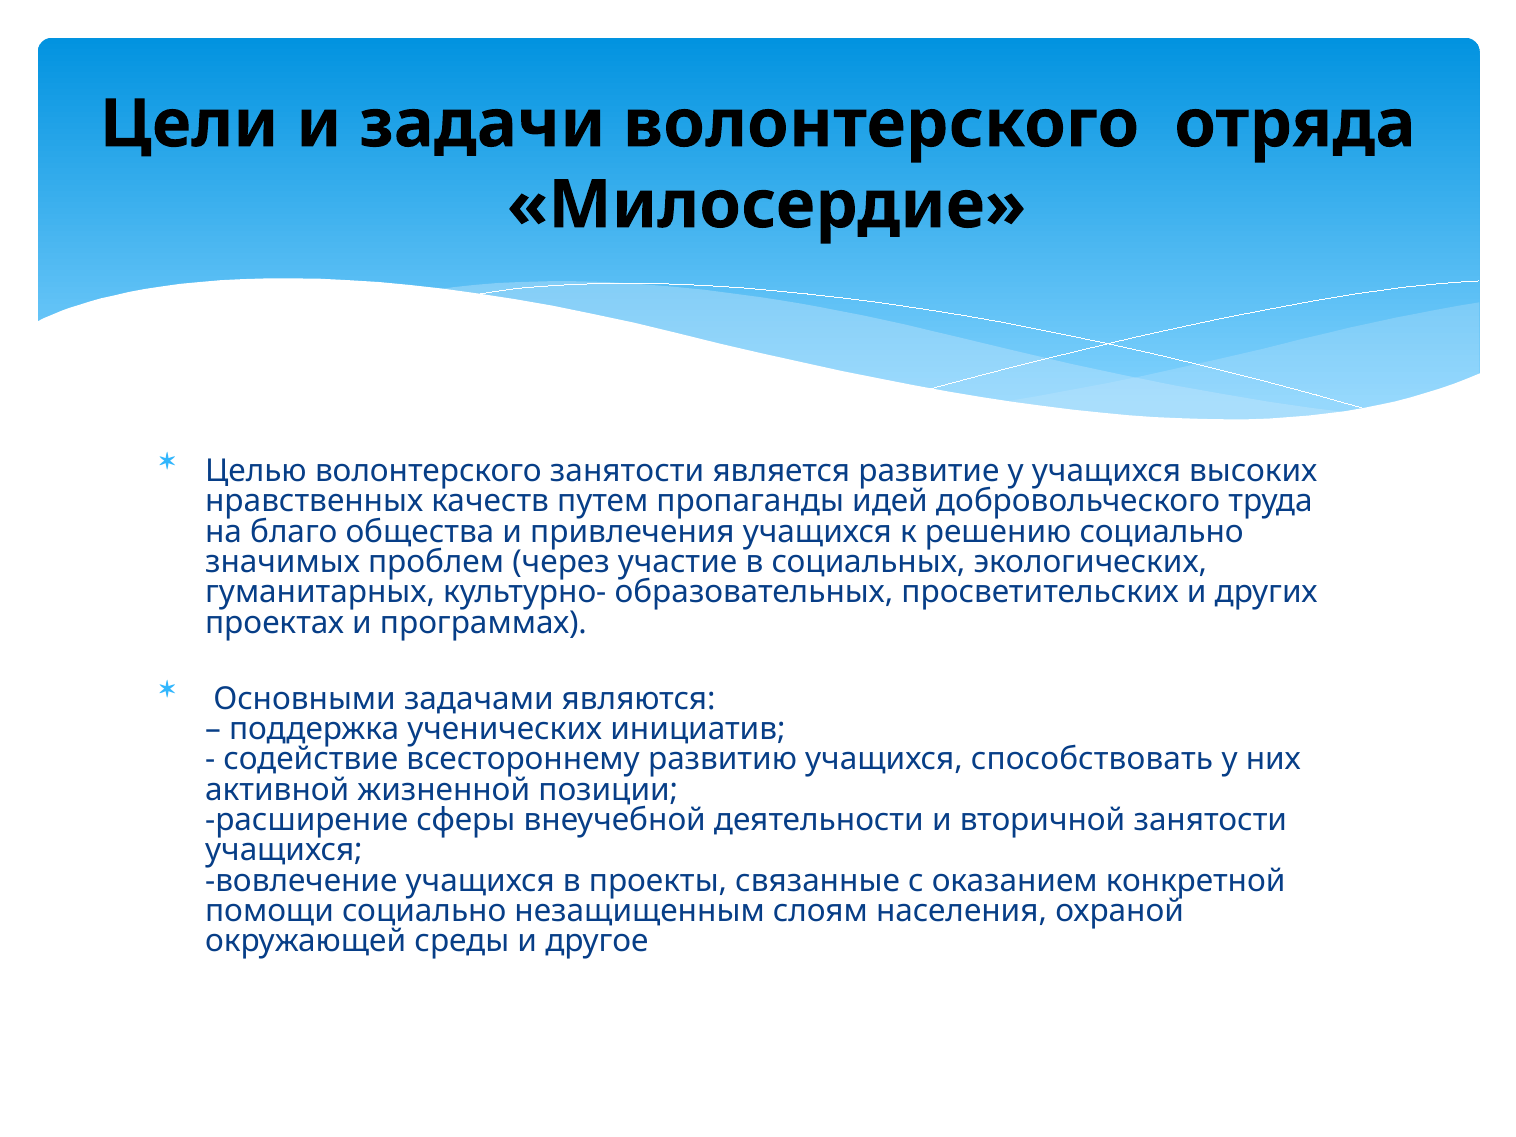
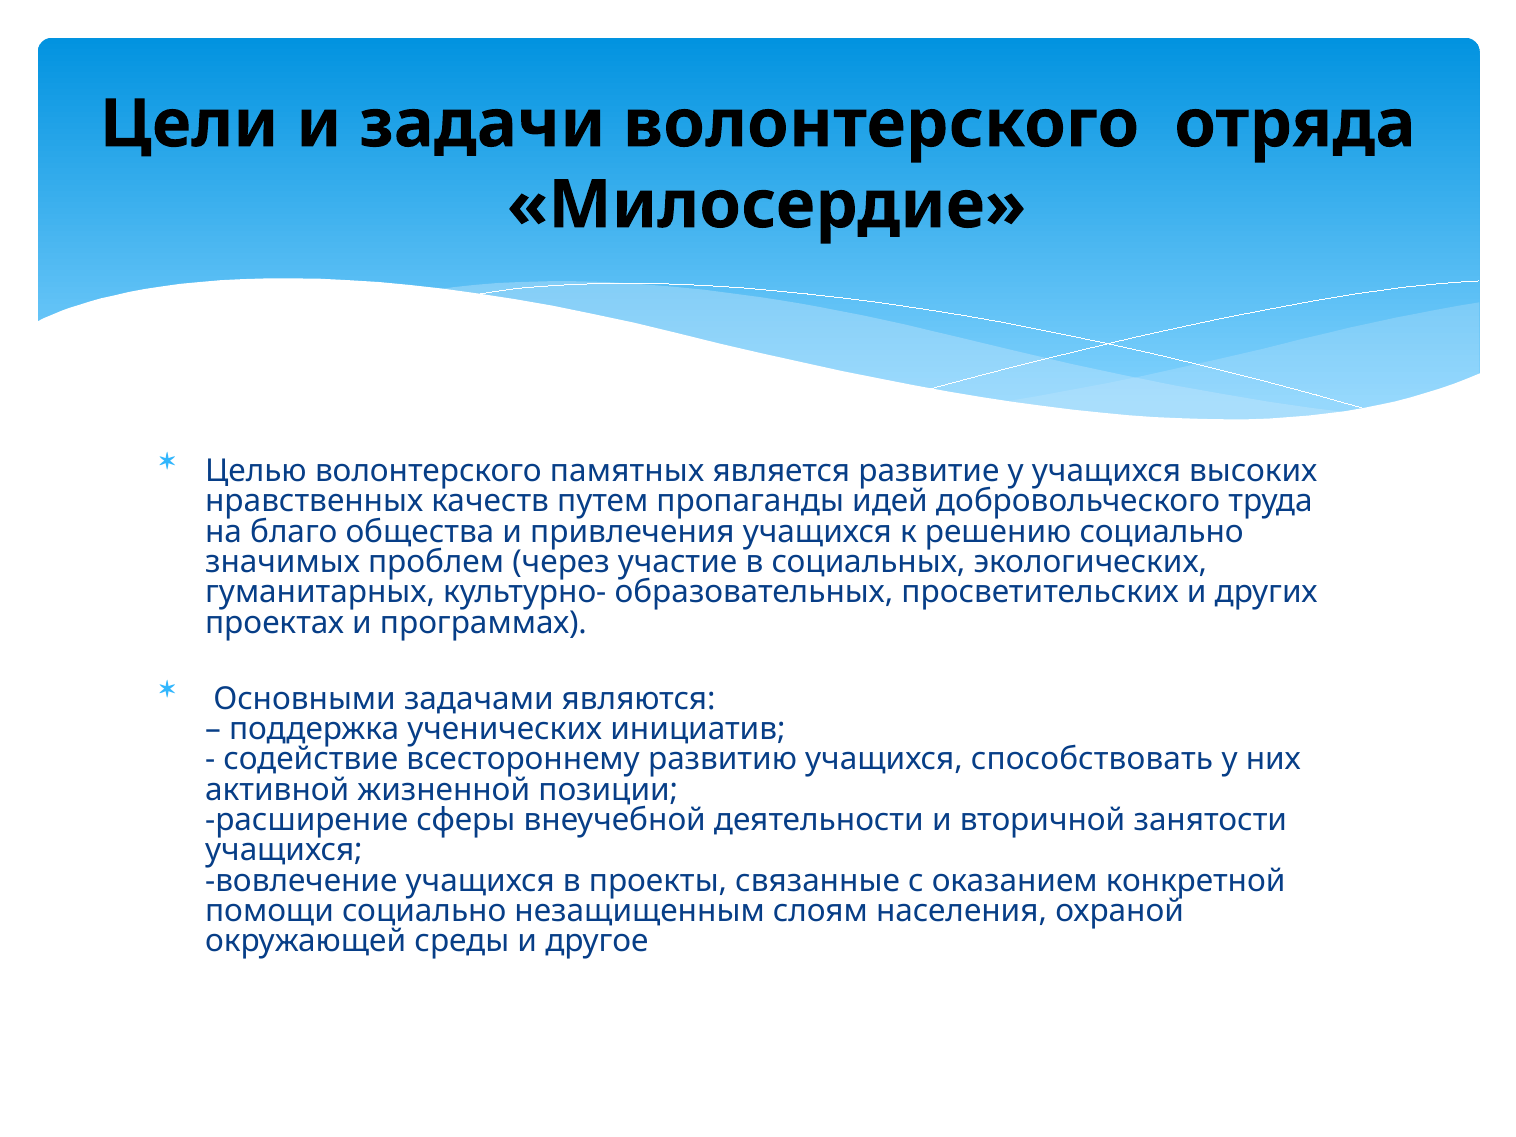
волонтерского занятости: занятости -> памятных
